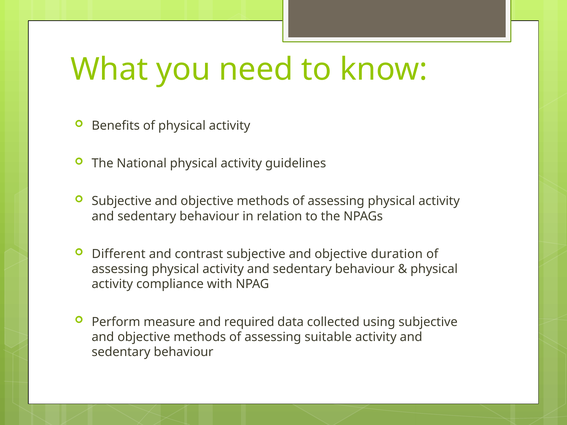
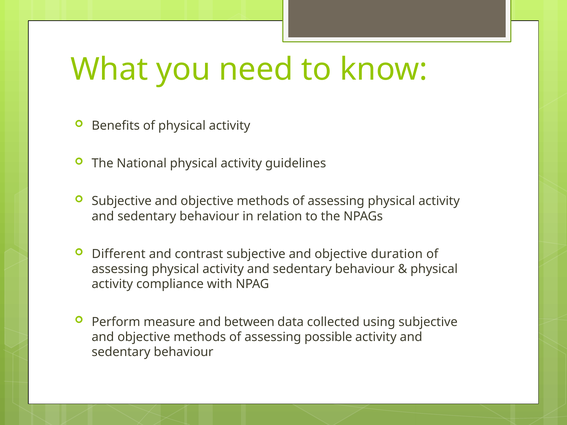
required: required -> between
suitable: suitable -> possible
